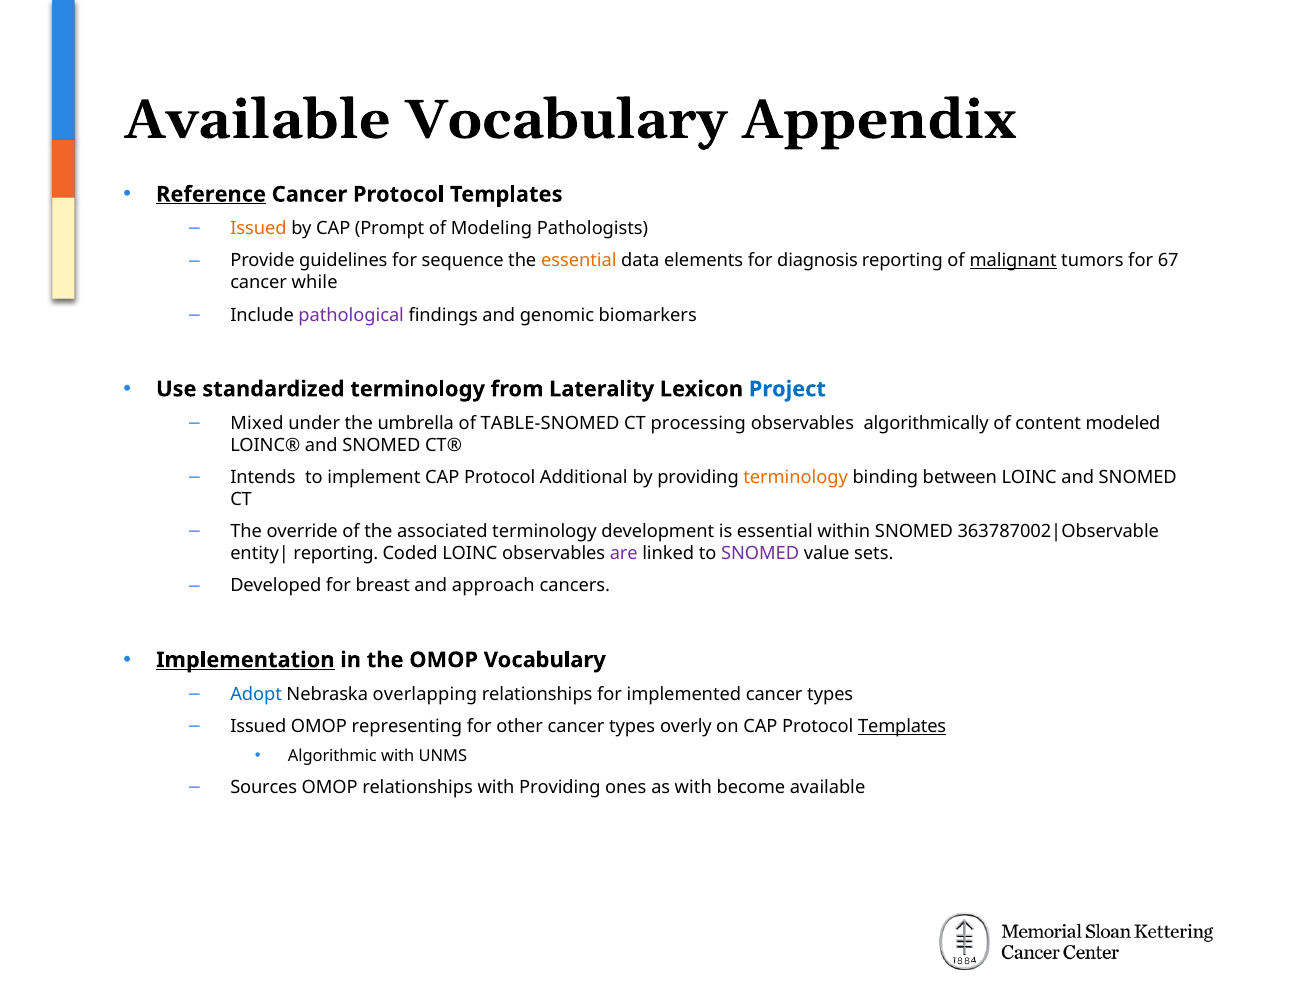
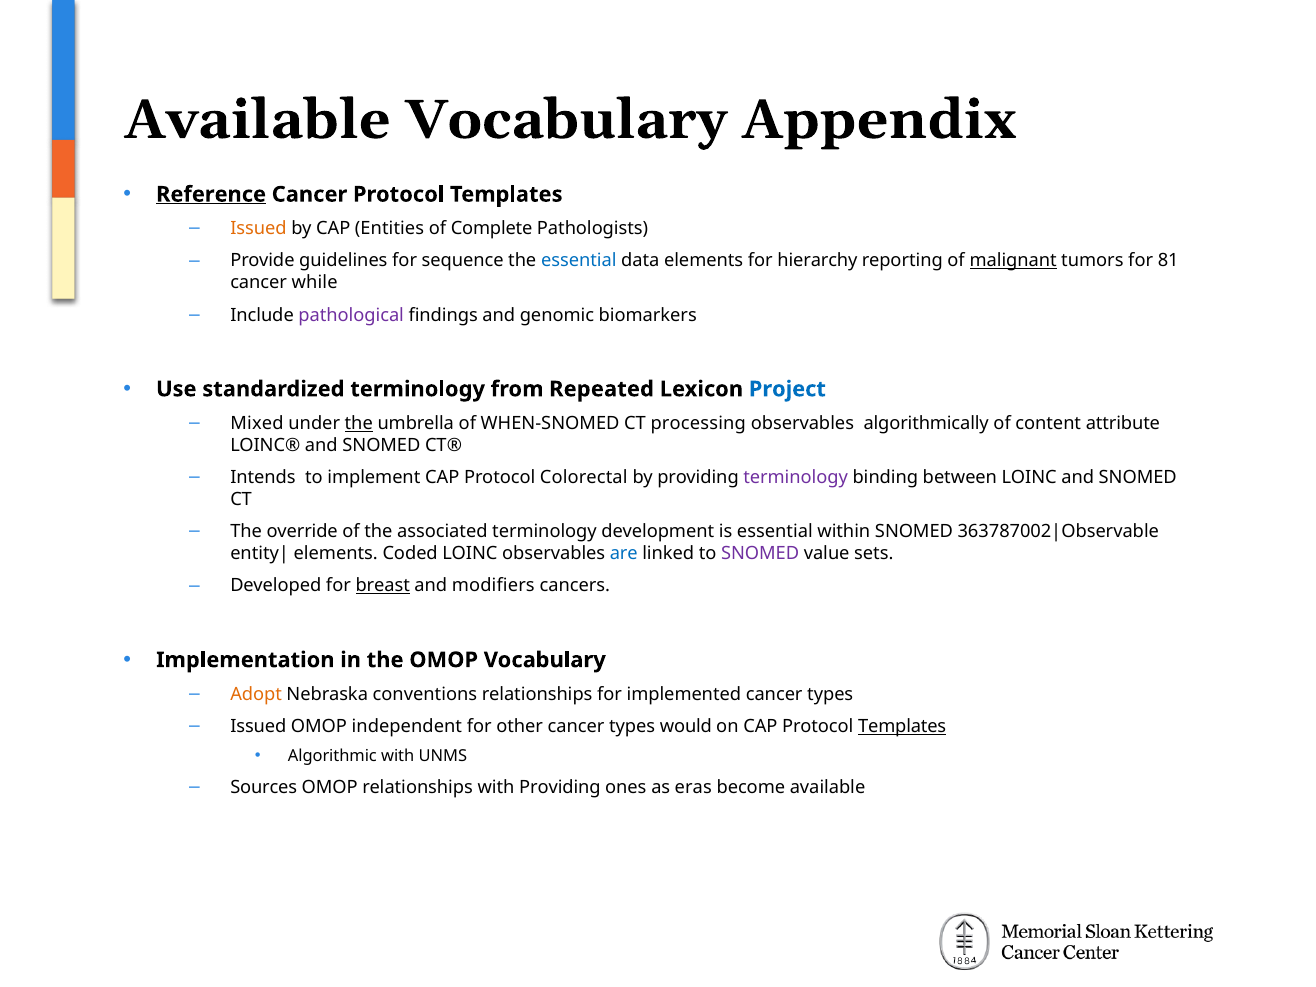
Prompt: Prompt -> Entities
Modeling: Modeling -> Complete
essential at (579, 261) colour: orange -> blue
diagnosis: diagnosis -> hierarchy
67: 67 -> 81
Laterality: Laterality -> Repeated
the at (359, 423) underline: none -> present
TABLE-SNOMED: TABLE-SNOMED -> WHEN-SNOMED
modeled: modeled -> attribute
Additional: Additional -> Colorectal
terminology at (796, 477) colour: orange -> purple
reporting at (336, 554): reporting -> elements
are colour: purple -> blue
breast underline: none -> present
approach: approach -> modifiers
Implementation underline: present -> none
Adopt colour: blue -> orange
overlapping: overlapping -> conventions
representing: representing -> independent
overly: overly -> would
as with: with -> eras
